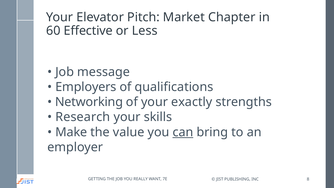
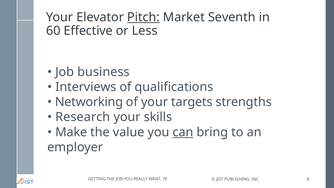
Pitch underline: none -> present
Chapter: Chapter -> Seventh
message: message -> business
Employers: Employers -> Interviews
exactly: exactly -> targets
